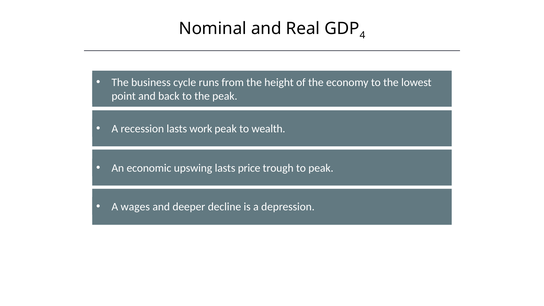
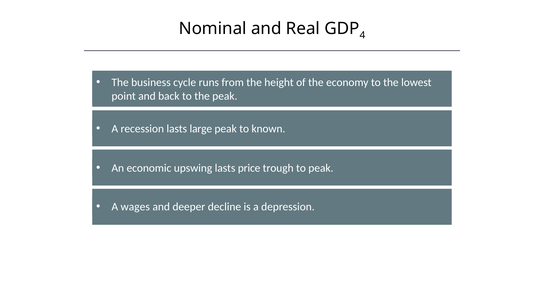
work: work -> large
wealth: wealth -> known
